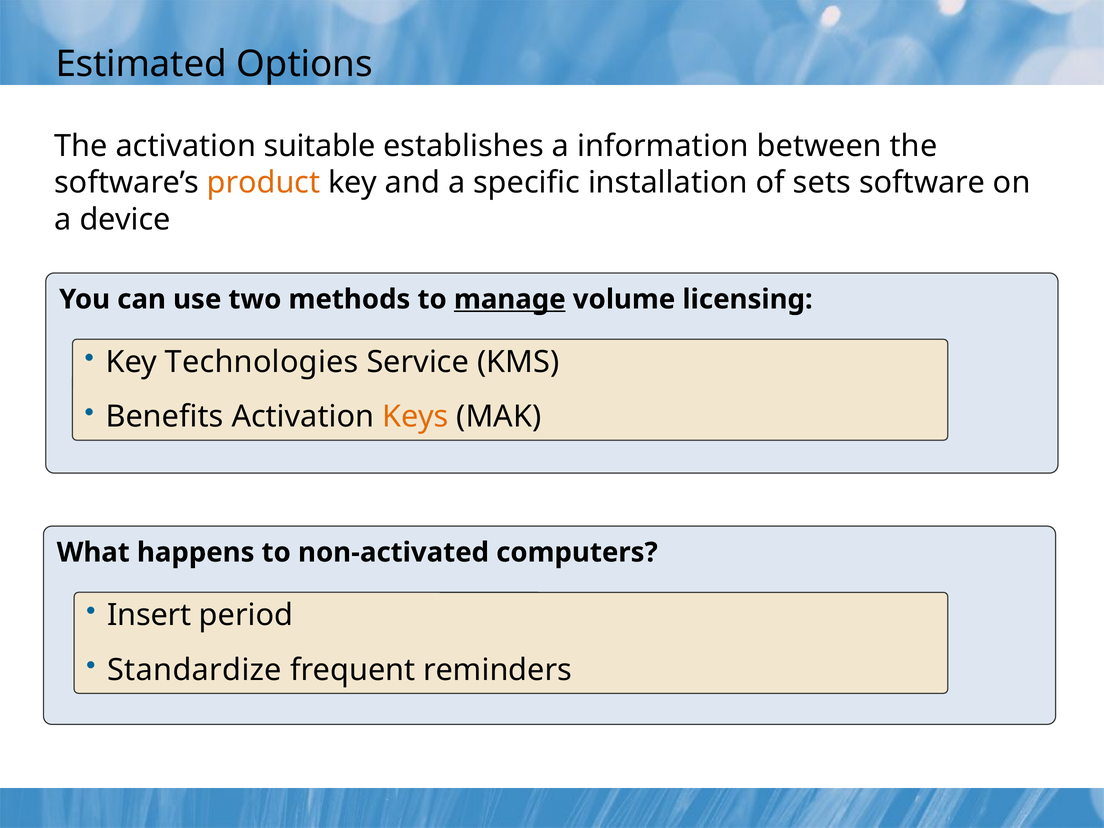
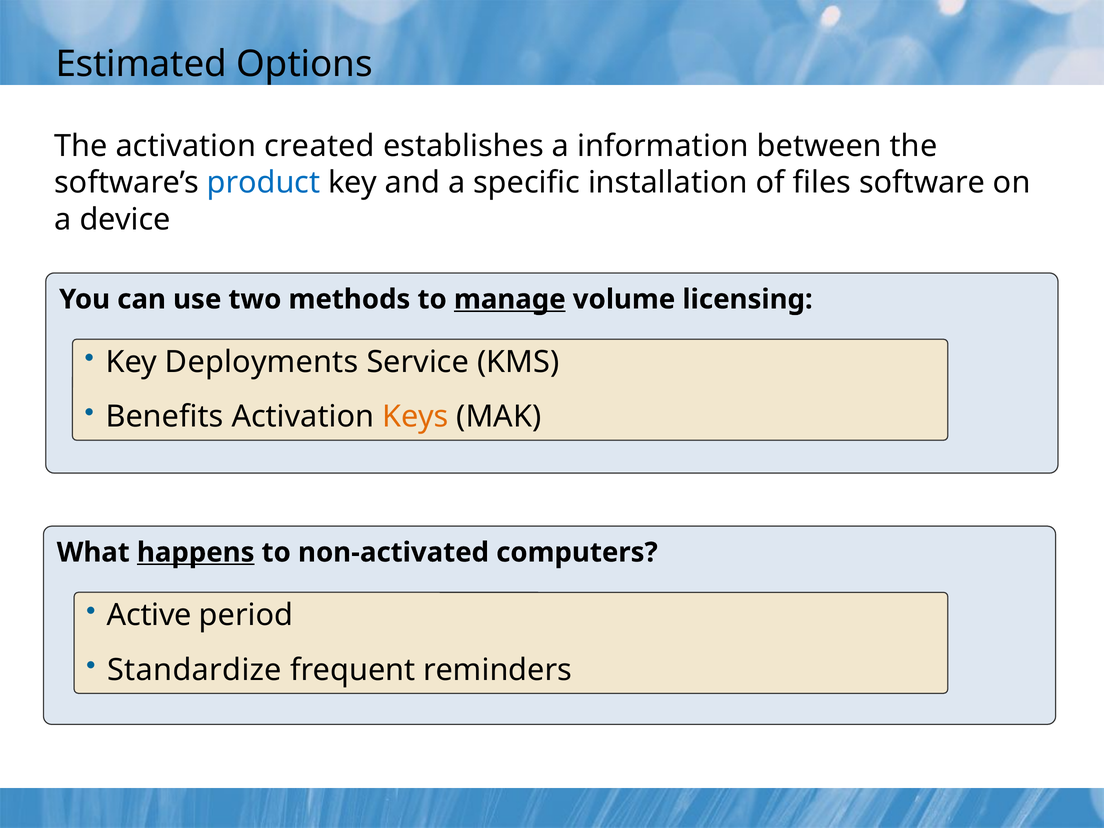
suitable: suitable -> created
product colour: orange -> blue
sets: sets -> files
Technologies: Technologies -> Deployments
happens underline: none -> present
Insert: Insert -> Active
